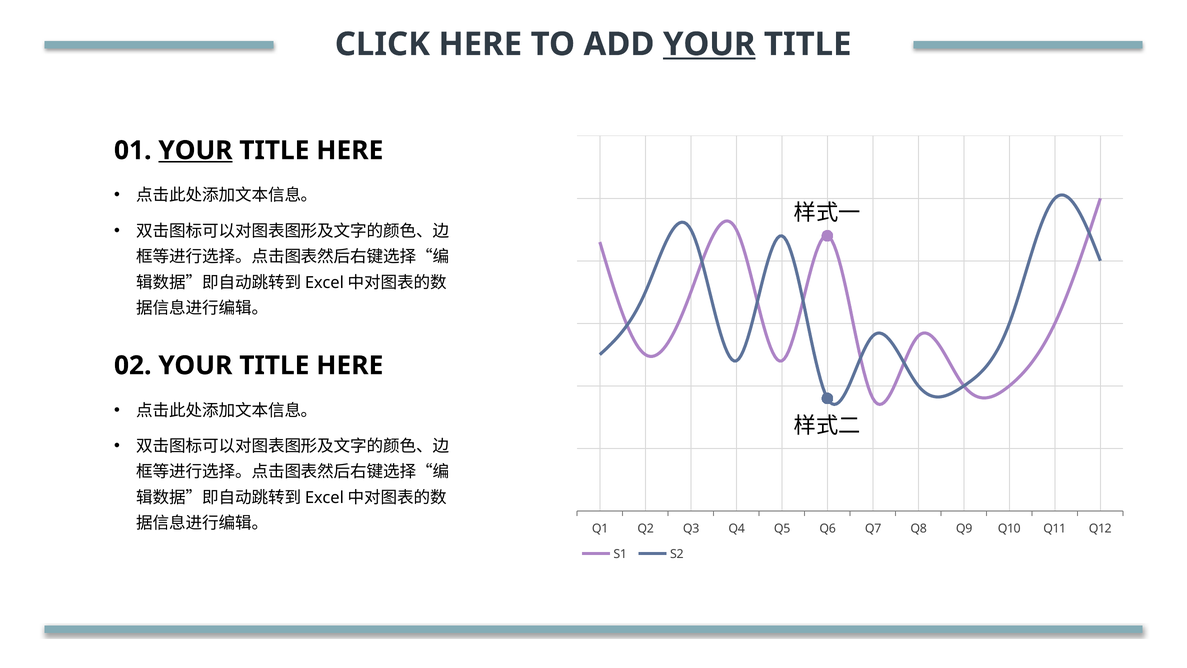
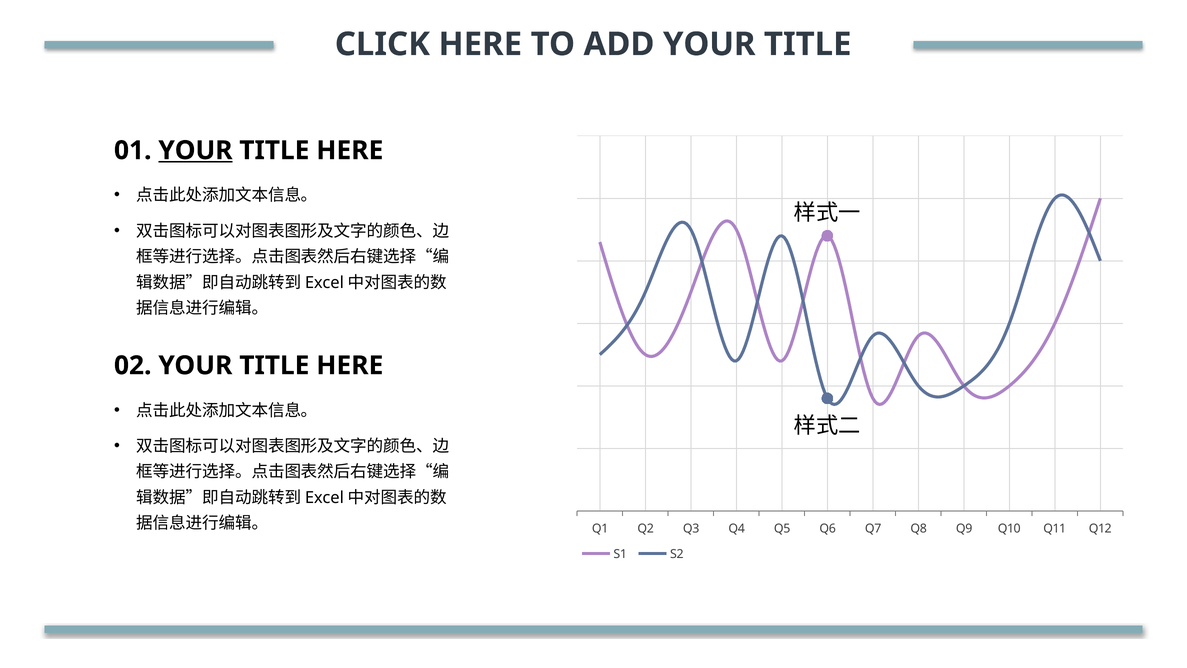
YOUR at (709, 44) underline: present -> none
